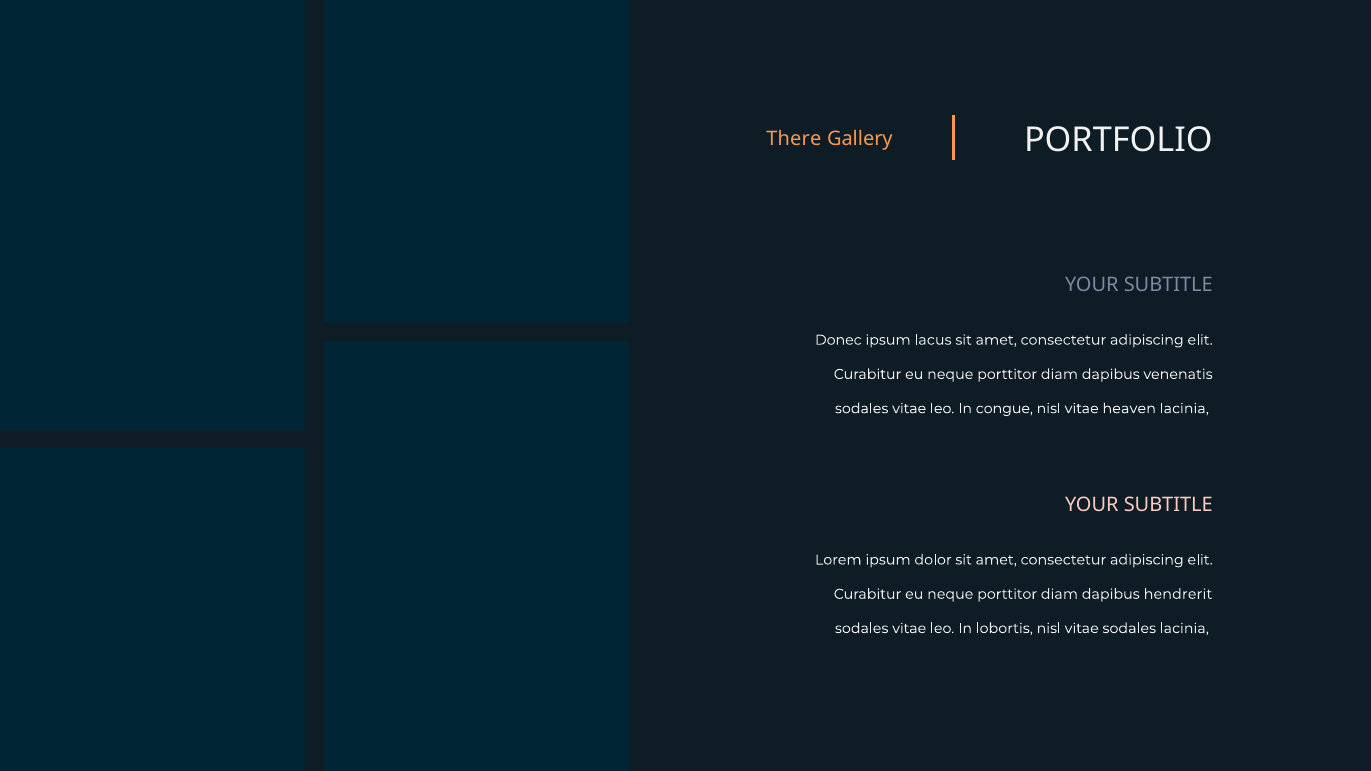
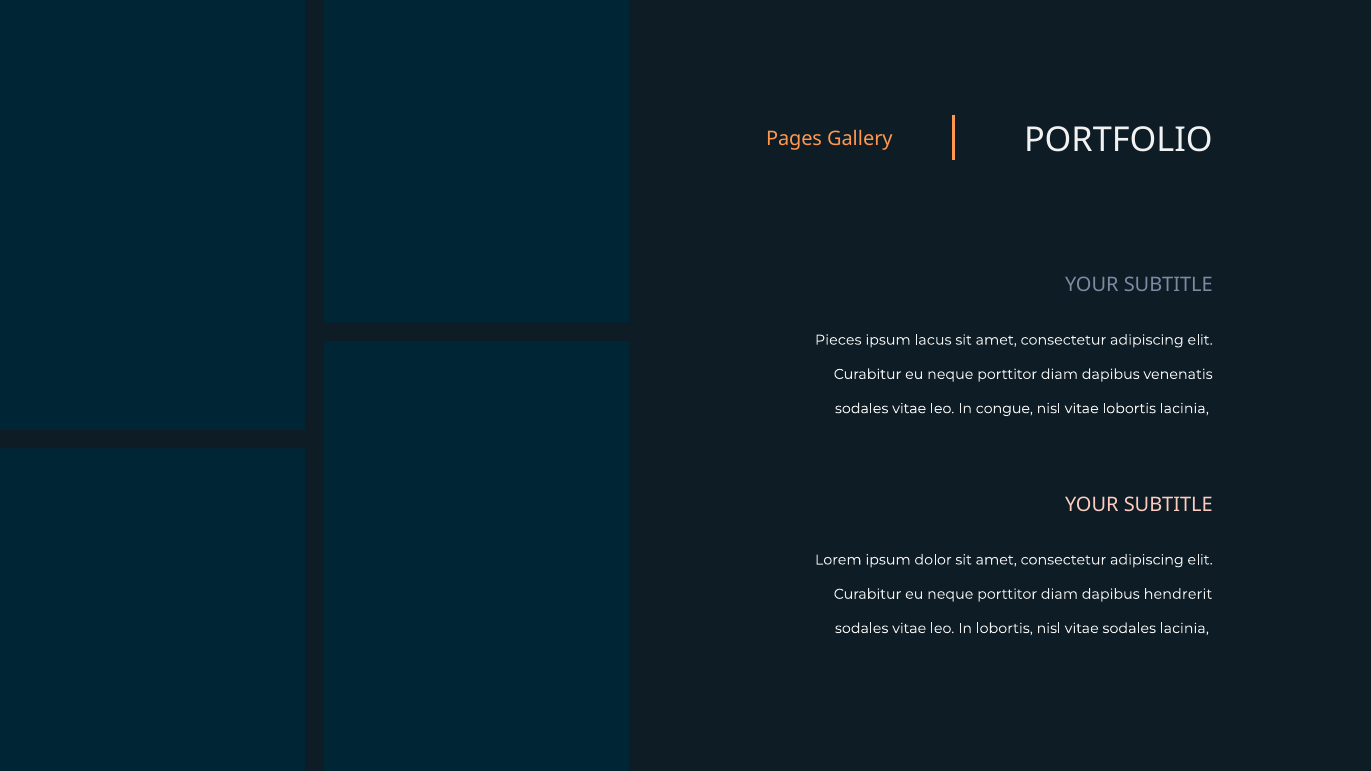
There: There -> Pages
Donec: Donec -> Pieces
vitae heaven: heaven -> lobortis
